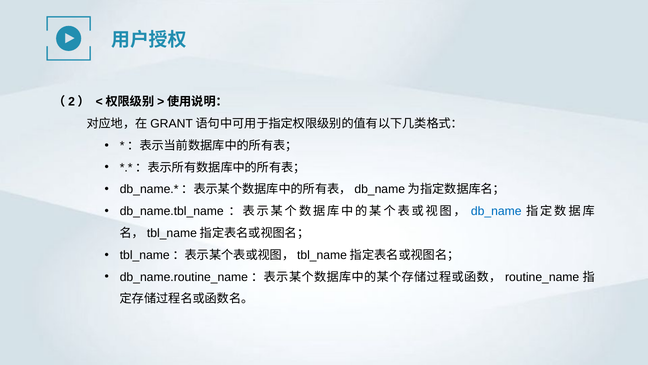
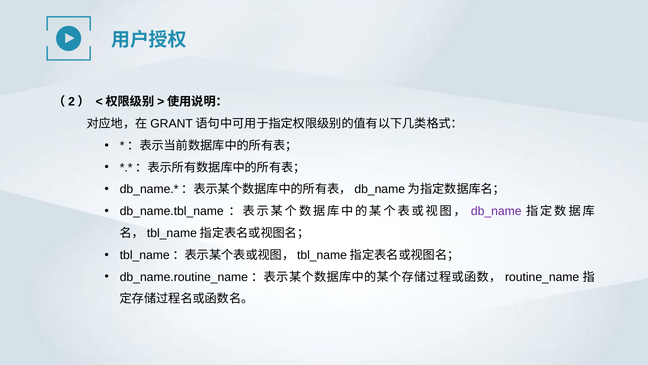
db_name colour: blue -> purple
